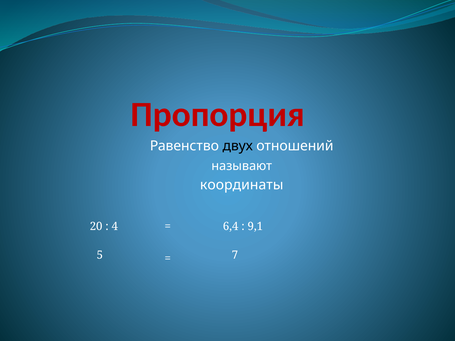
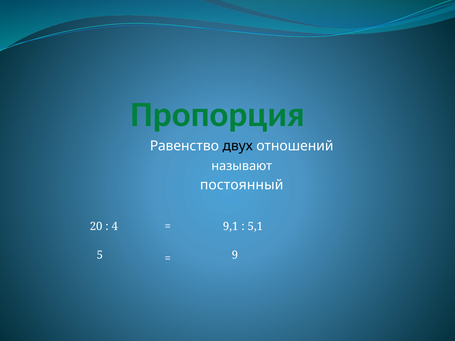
Пропорция colour: red -> green
координаты: координаты -> постоянный
6,4: 6,4 -> 9,1
9,1: 9,1 -> 5,1
7: 7 -> 9
